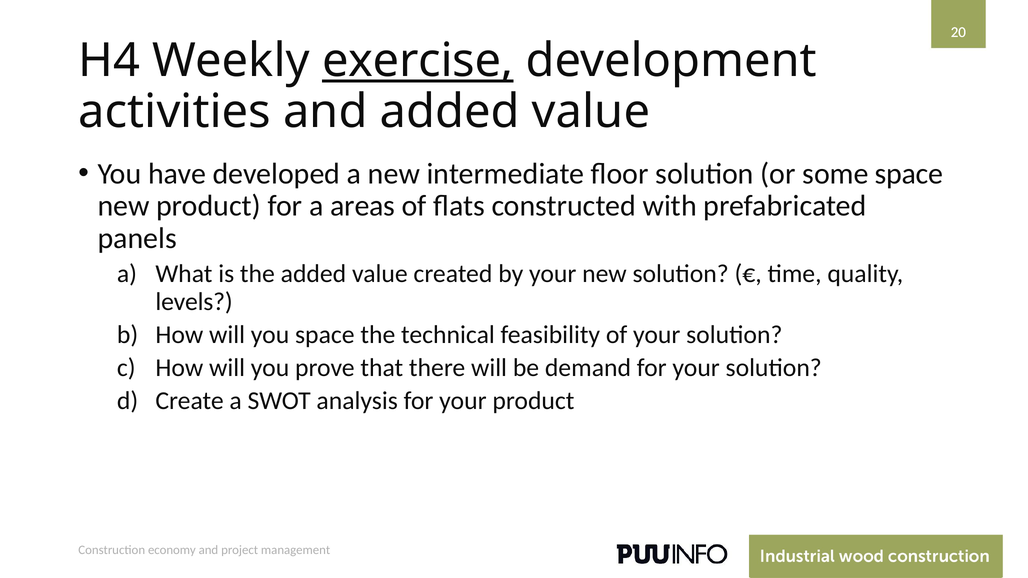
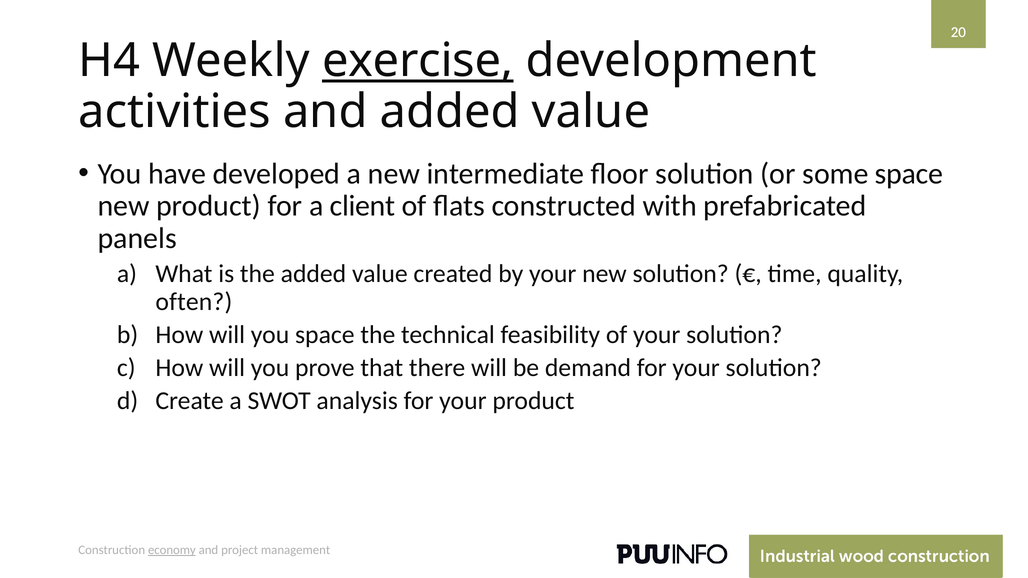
areas: areas -> client
levels: levels -> often
economy underline: none -> present
